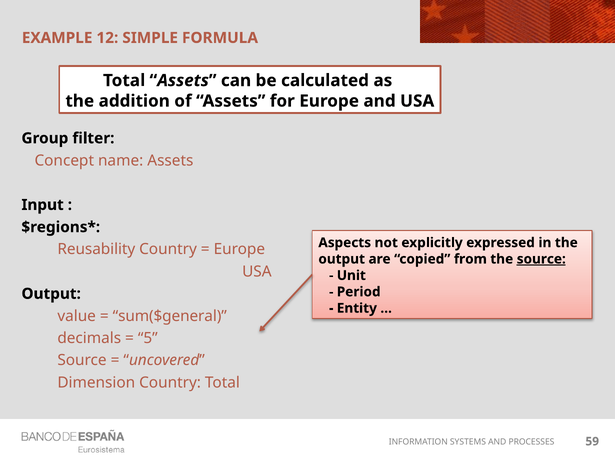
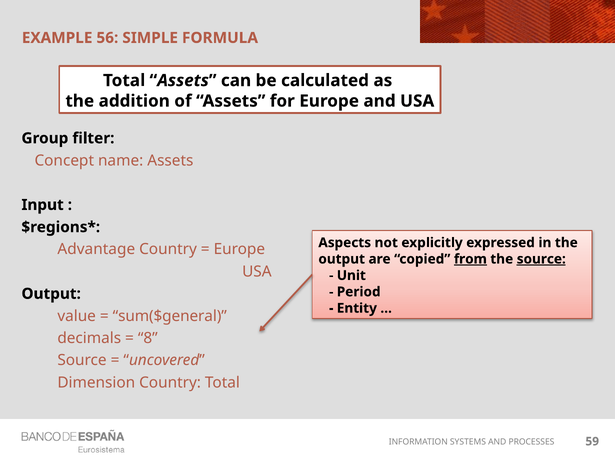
12: 12 -> 56
Reusability: Reusability -> Advantage
from underline: none -> present
5: 5 -> 8
